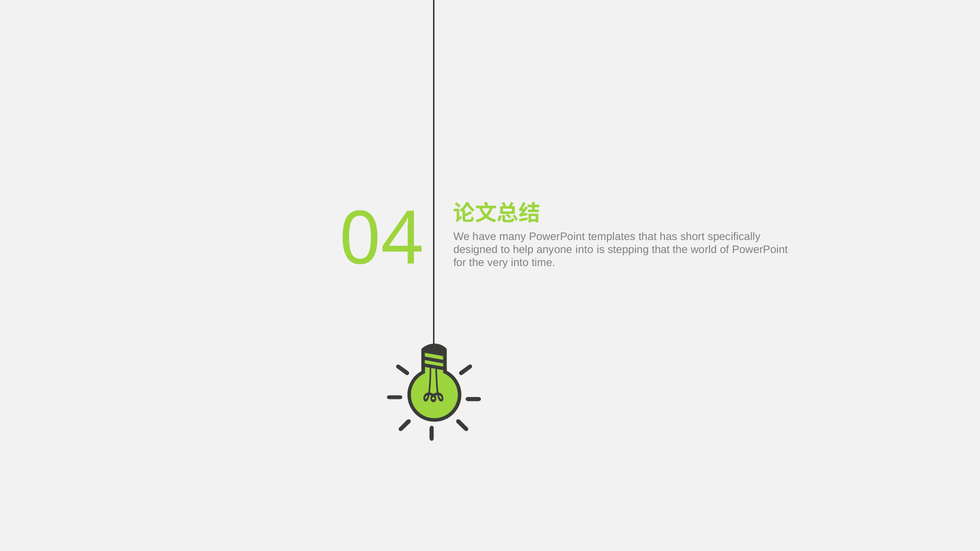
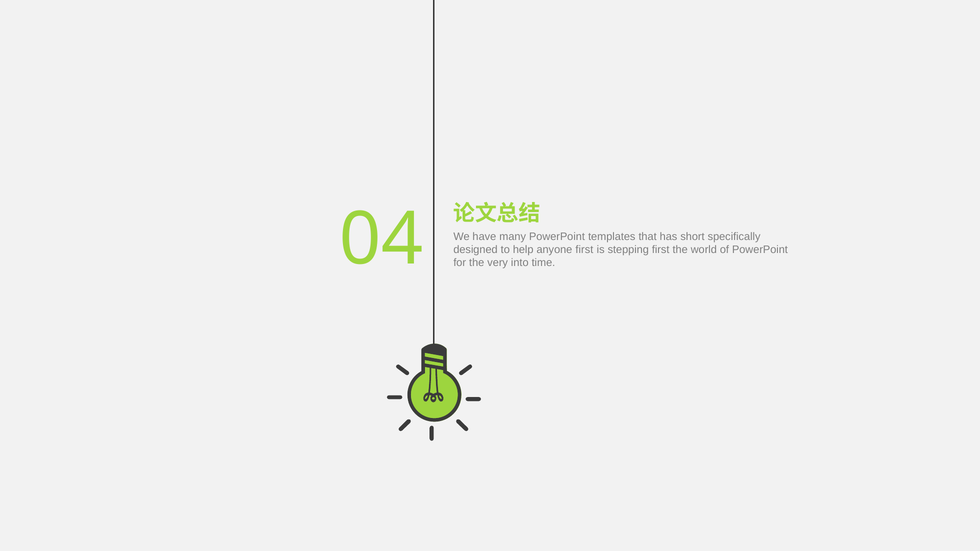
anyone into: into -> first
stepping that: that -> first
